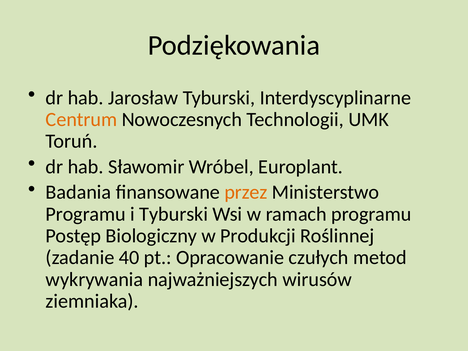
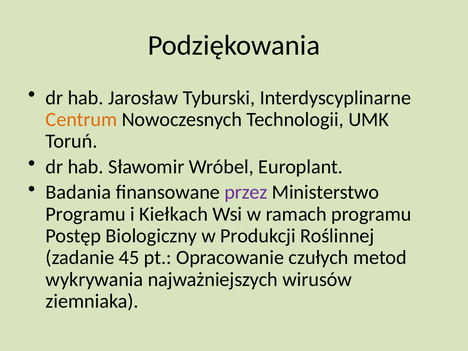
przez colour: orange -> purple
i Tyburski: Tyburski -> Kiełkach
40: 40 -> 45
